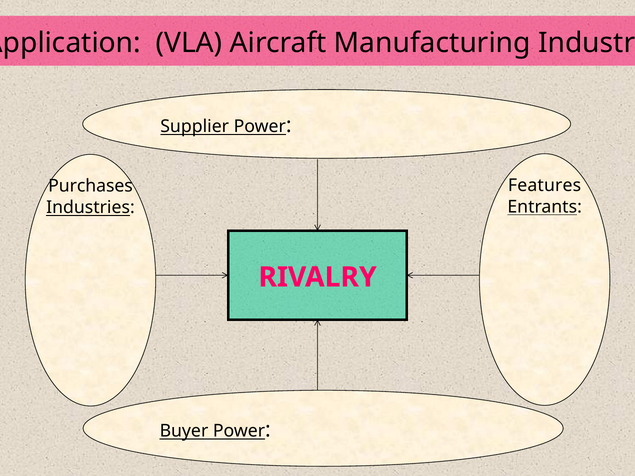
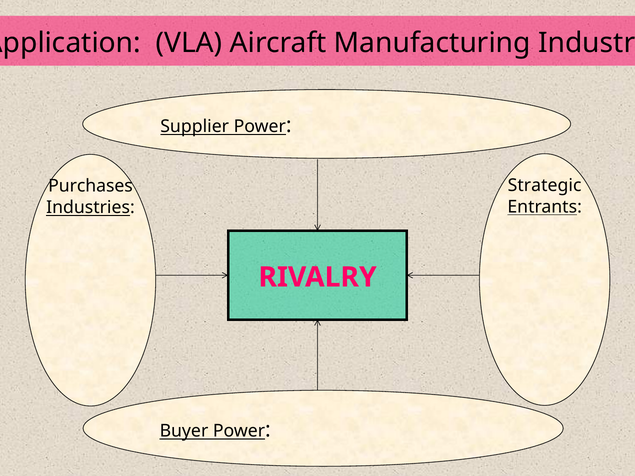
Features: Features -> Strategic
